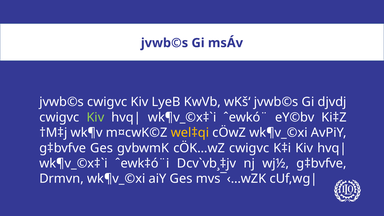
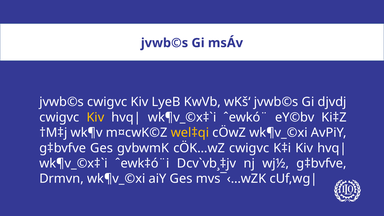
Kiv at (95, 117) colour: light green -> yellow
